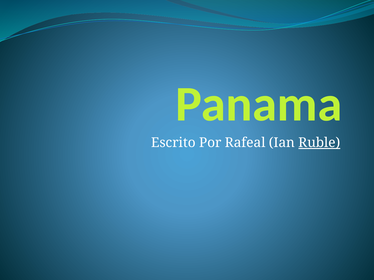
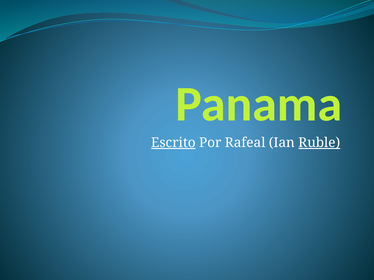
Escrito underline: none -> present
